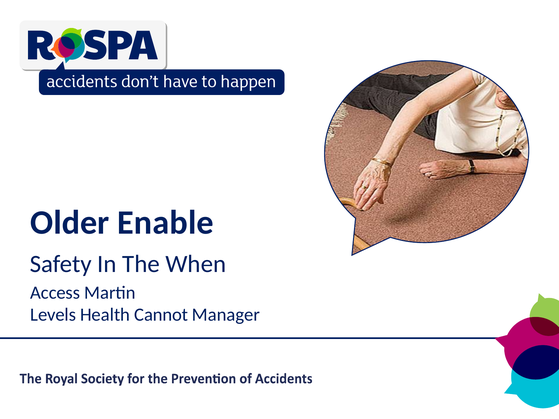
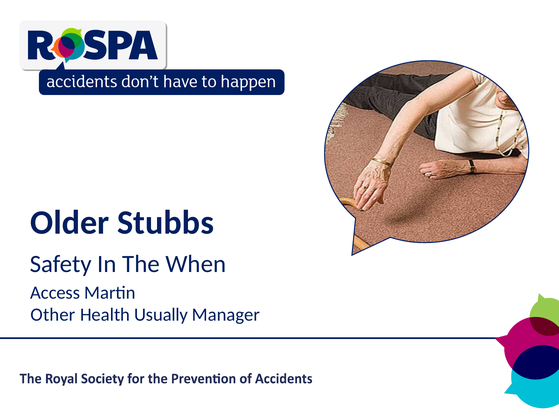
Enable: Enable -> Stubbs
Levels: Levels -> Other
Cannot: Cannot -> Usually
